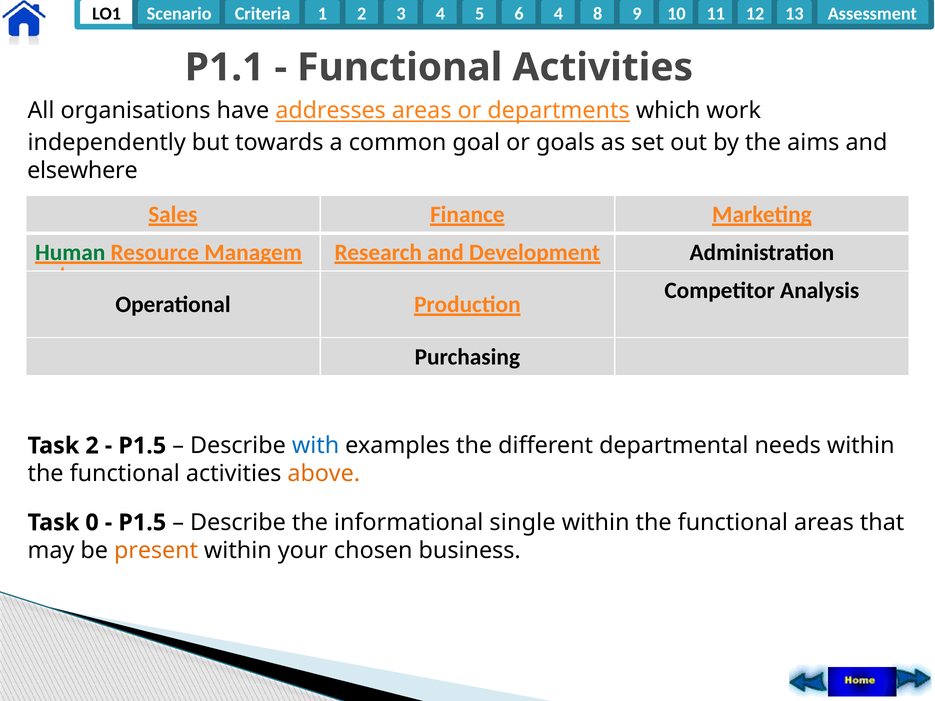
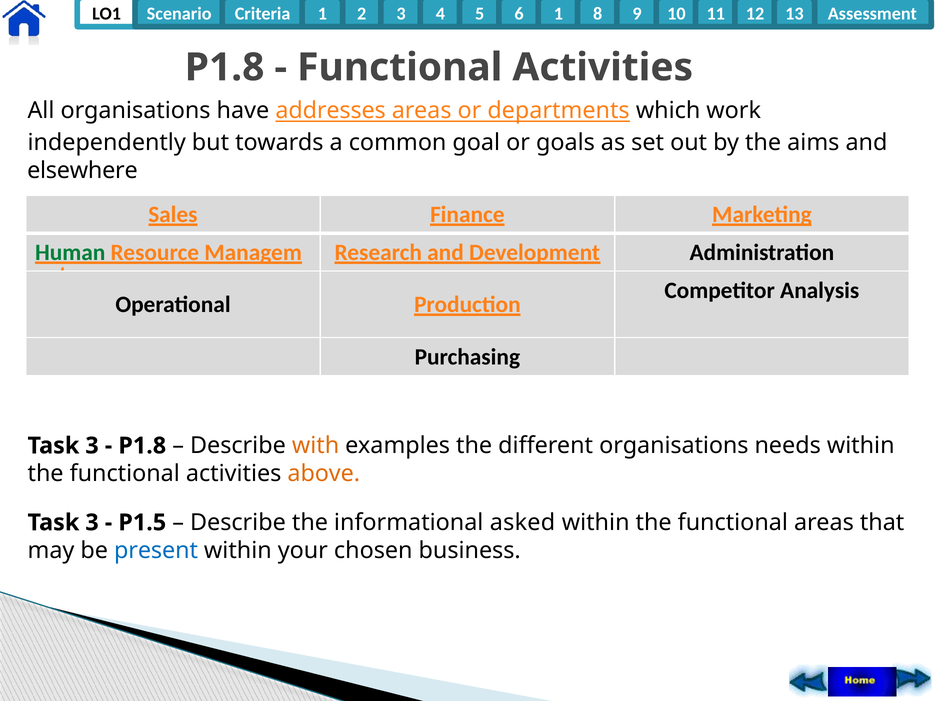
6 4: 4 -> 1
P1.1 at (225, 67): P1.1 -> P1.8
2 at (92, 446): 2 -> 3
P1.5 at (142, 446): P1.5 -> P1.8
with colour: blue -> orange
different departmental: departmental -> organisations
0 at (92, 523): 0 -> 3
single: single -> asked
present colour: orange -> blue
